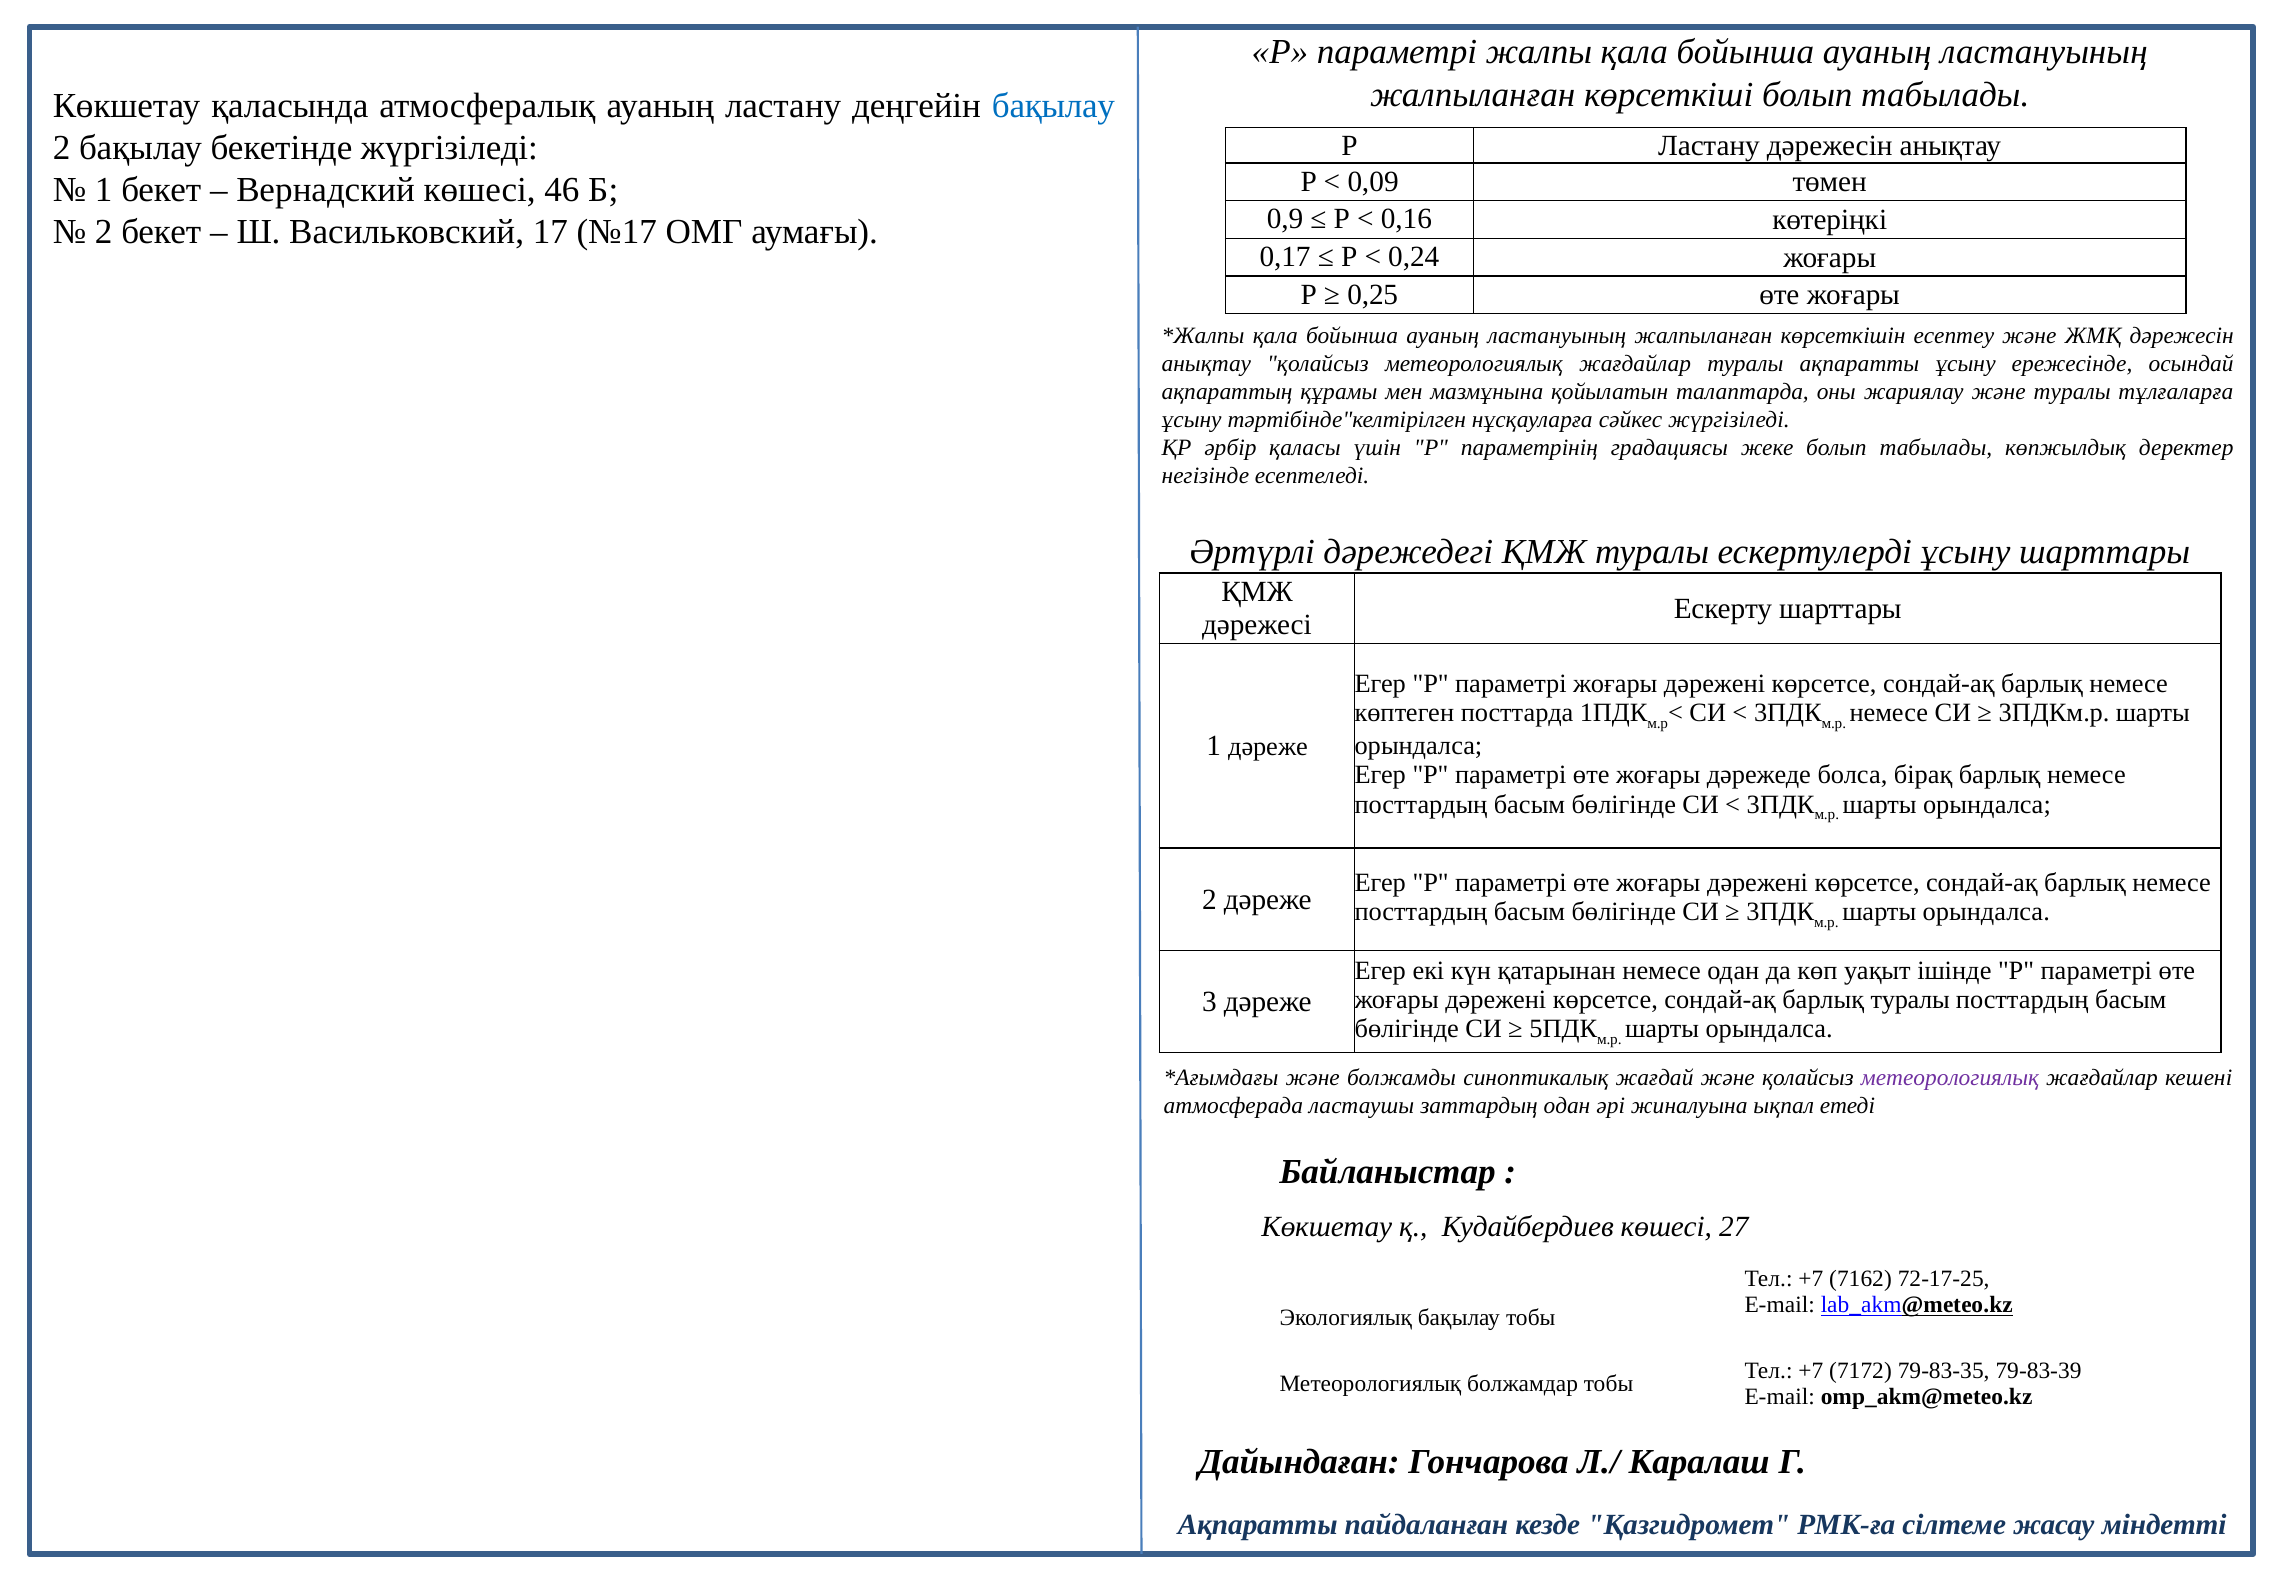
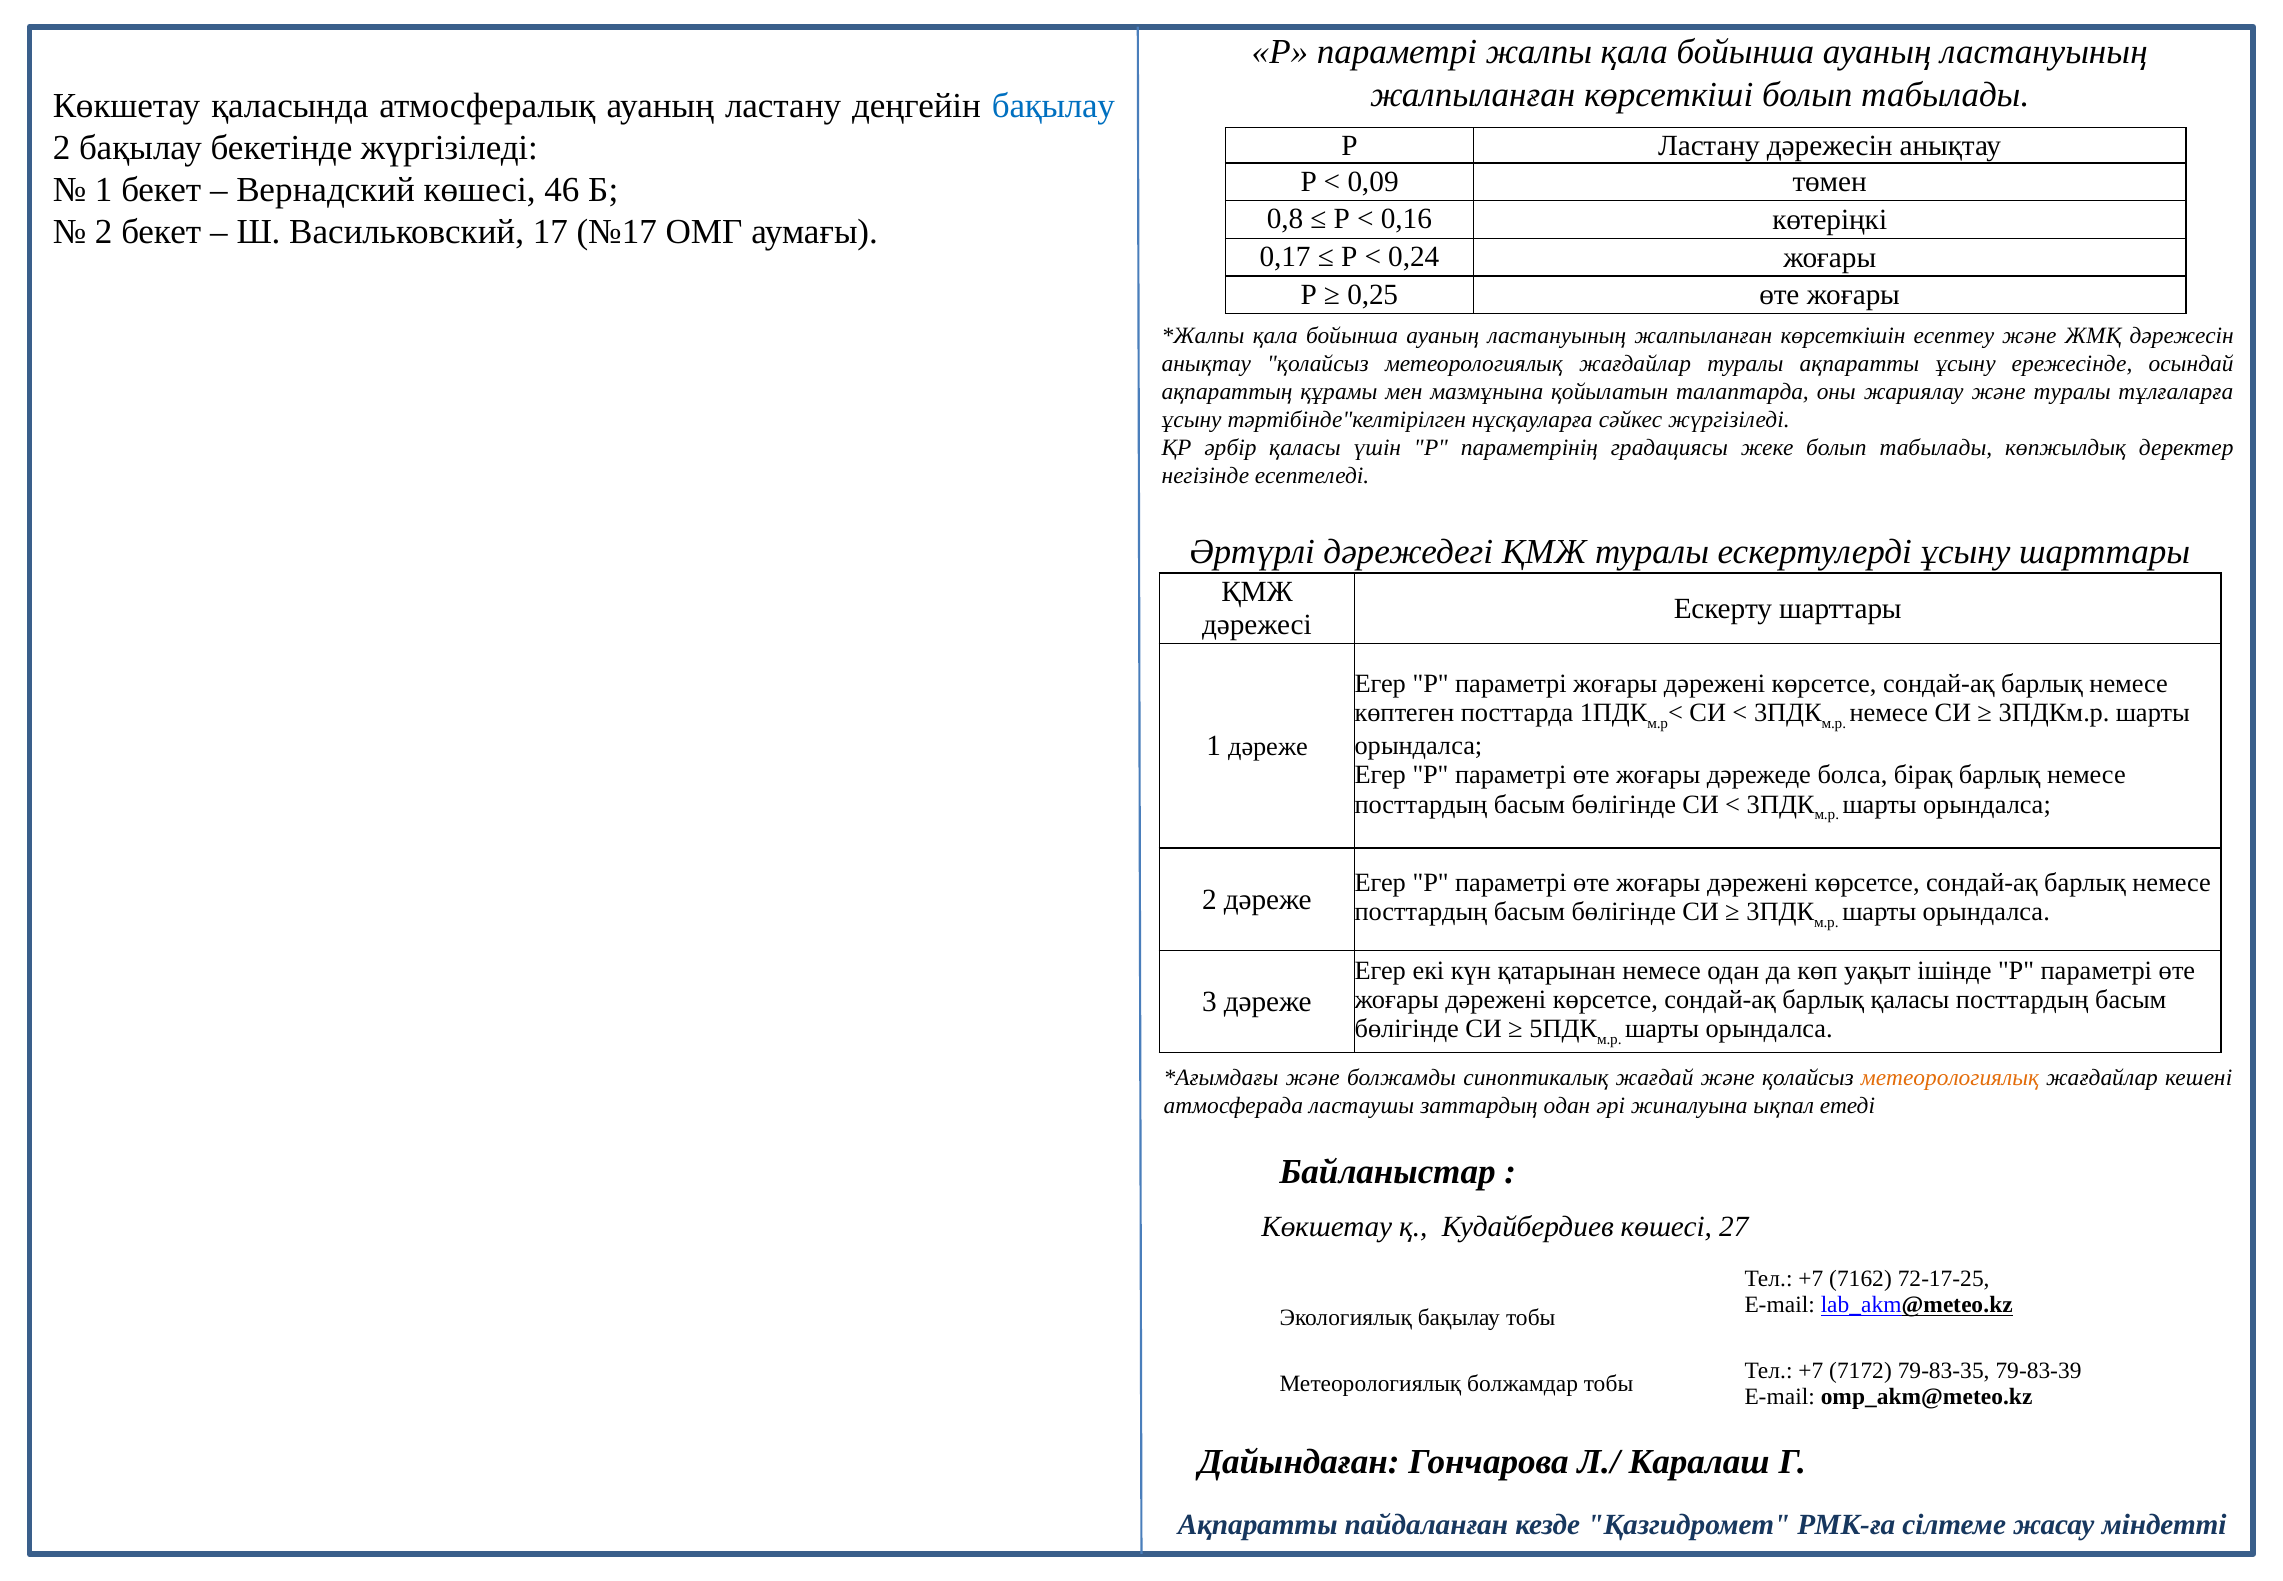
0,9: 0,9 -> 0,8
барлық туралы: туралы -> қаласы
метеорологиялық at (1950, 1077) colour: purple -> orange
